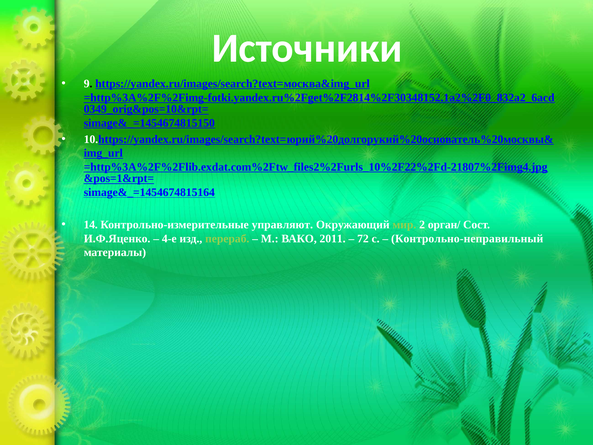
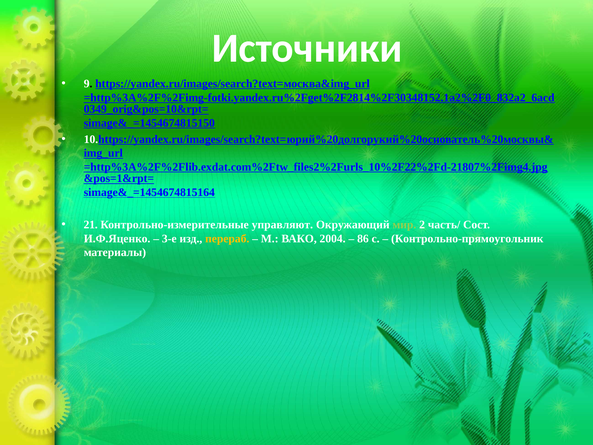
14: 14 -> 21
орган/: орган/ -> часть/
4-е: 4-е -> 3-е
перераб colour: light green -> yellow
2011: 2011 -> 2004
72: 72 -> 86
Контрольно-неправильный: Контрольно-неправильный -> Контрольно-прямоугольник
